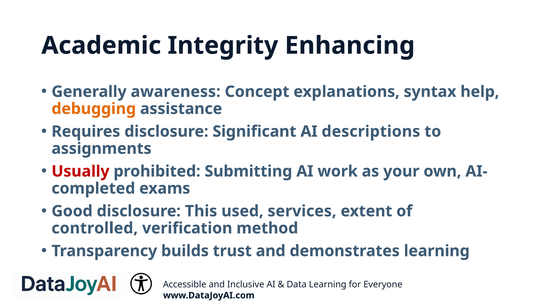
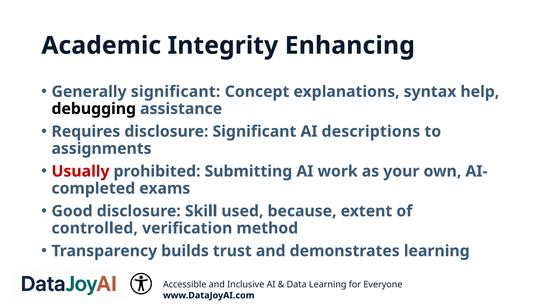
Generally awareness: awareness -> significant
debugging colour: orange -> black
This: This -> Skill
services: services -> because
